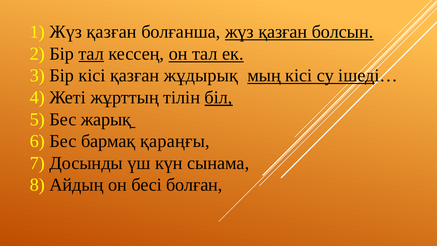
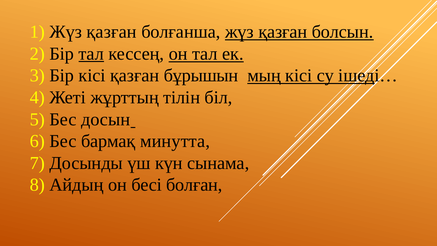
жұдырық: жұдырық -> бұрышын
біл underline: present -> none
жарық: жарық -> досын
қараңғы: қараңғы -> минутта
